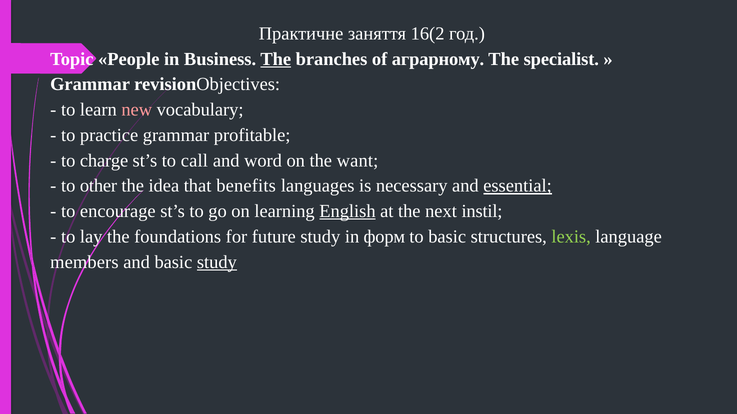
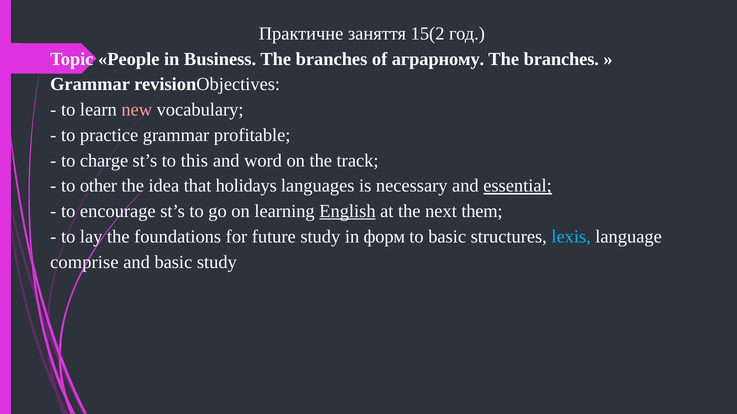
16(2: 16(2 -> 15(2
The at (276, 59) underline: present -> none
specialist at (561, 59): specialist -> branches
call: call -> this
want: want -> track
benefits: benefits -> holidays
instil: instil -> them
lexis colour: light green -> light blue
members: members -> comprise
study at (217, 262) underline: present -> none
